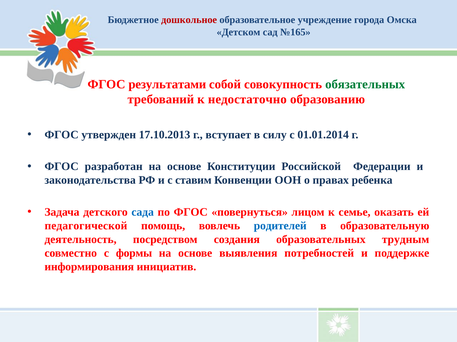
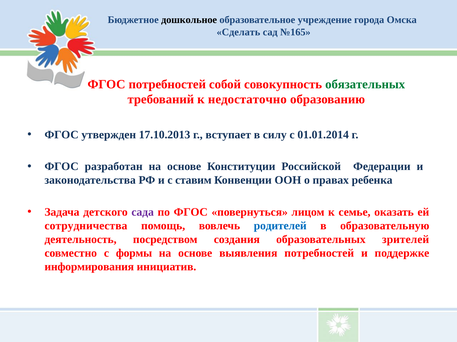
дошкольное colour: red -> black
Детском: Детском -> Сделать
ФГОС результатами: результатами -> потребностей
сада colour: blue -> purple
педагогической: педагогической -> сотрудничества
трудным: трудным -> зрителей
